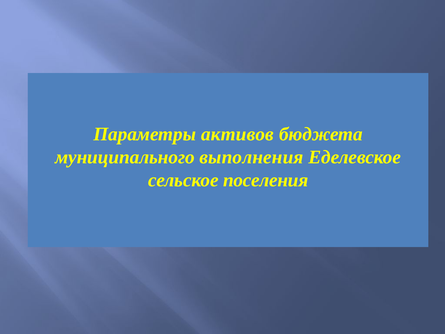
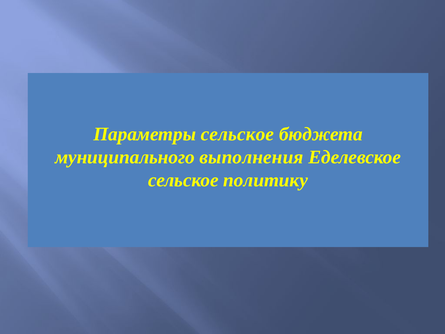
Параметры активов: активов -> сельское
поселения: поселения -> политику
